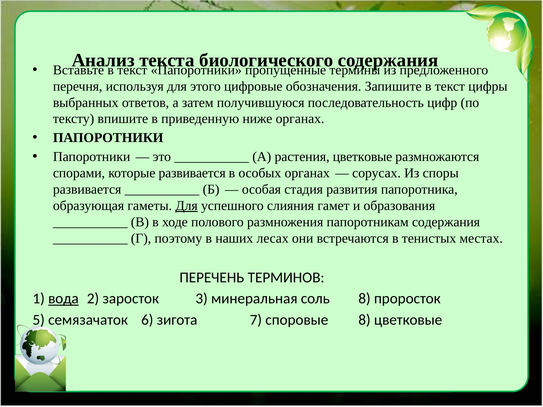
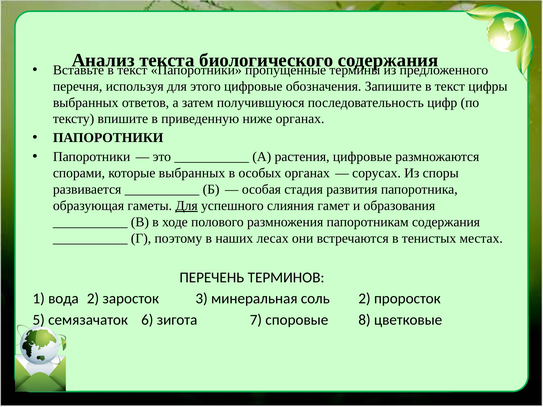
растения цветковые: цветковые -> цифровые
которые развивается: развивается -> выбранных
вода underline: present -> none
соль 8: 8 -> 2
